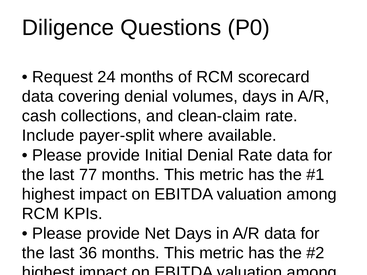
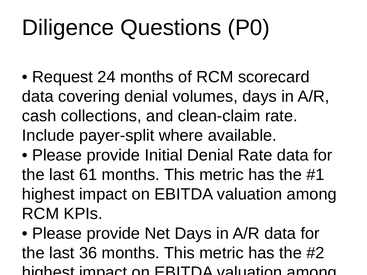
77: 77 -> 61
